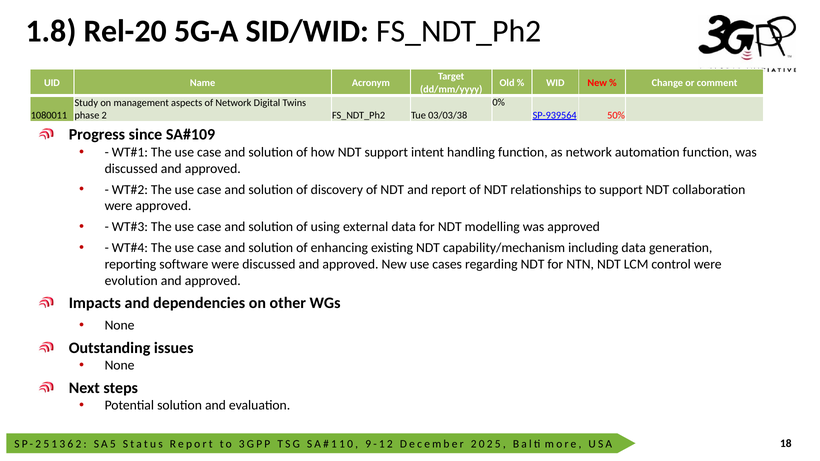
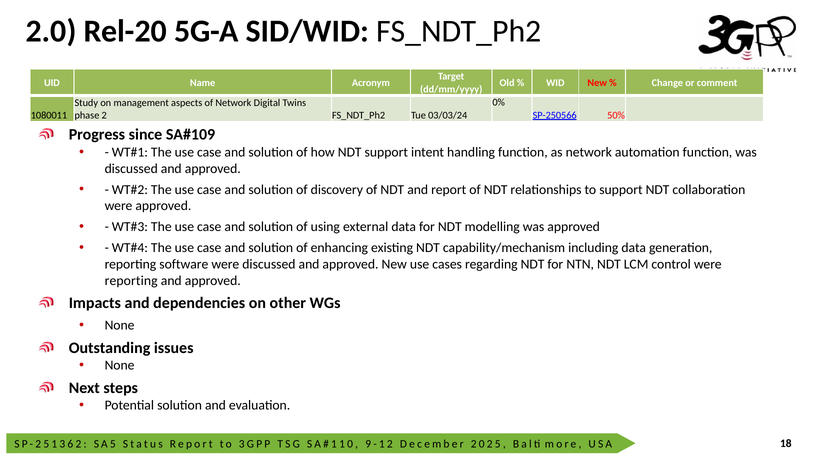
1.8: 1.8 -> 2.0
03/03/38: 03/03/38 -> 03/03/24
SP-939564: SP-939564 -> SP-250566
evolution at (131, 281): evolution -> reporting
